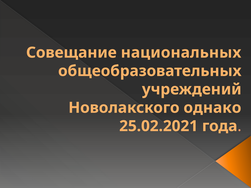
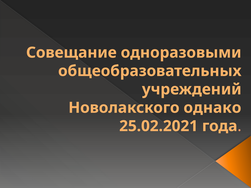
национальных: национальных -> одноразовыми
